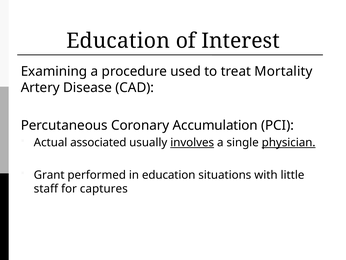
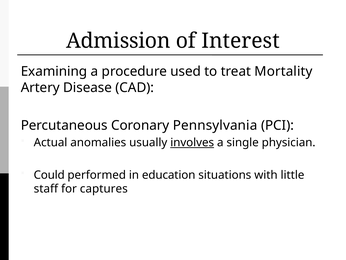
Education at (118, 41): Education -> Admission
Accumulation: Accumulation -> Pennsylvania
associated: associated -> anomalies
physician underline: present -> none
Grant: Grant -> Could
